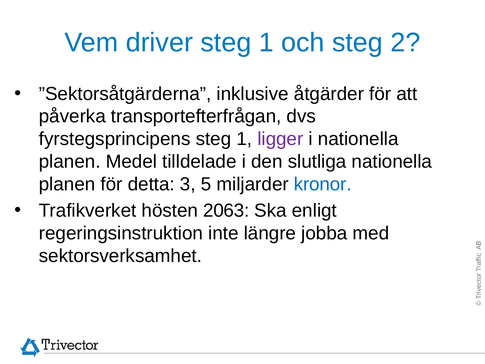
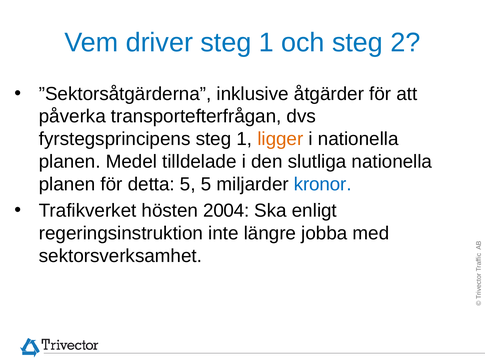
ligger colour: purple -> orange
detta 3: 3 -> 5
2063: 2063 -> 2004
